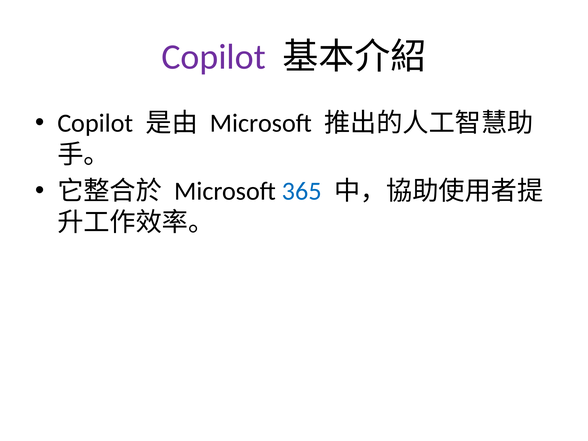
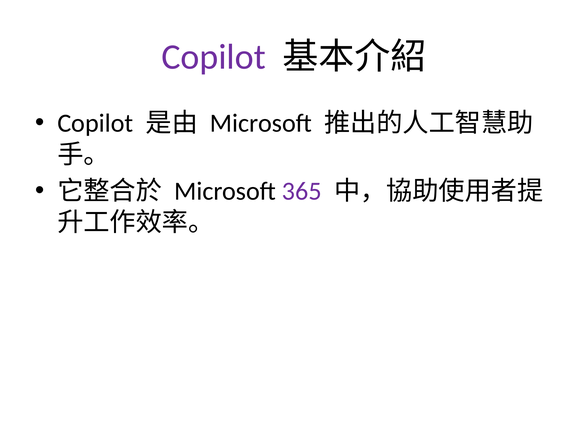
365 colour: blue -> purple
